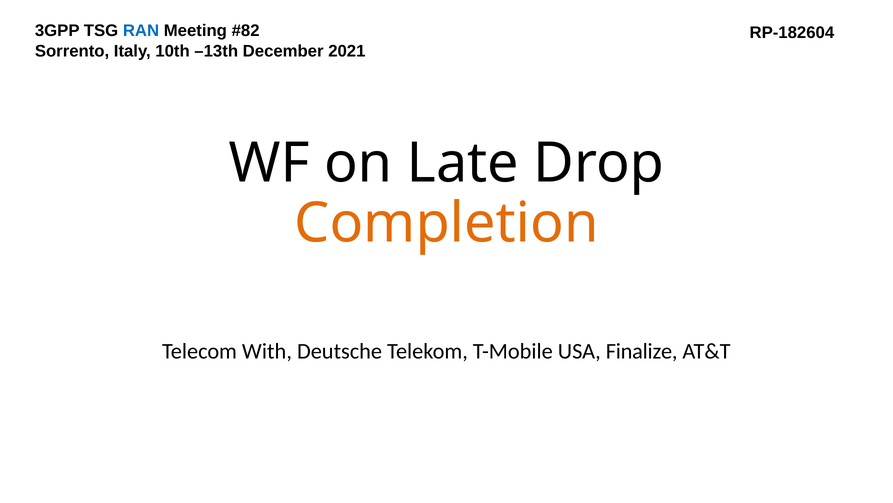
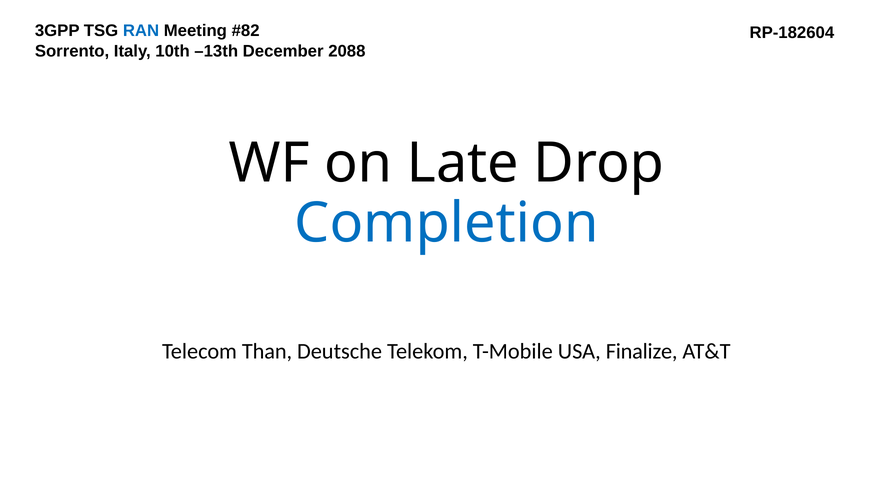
2021: 2021 -> 2088
Completion colour: orange -> blue
With: With -> Than
